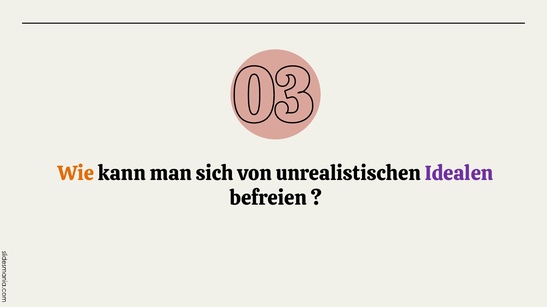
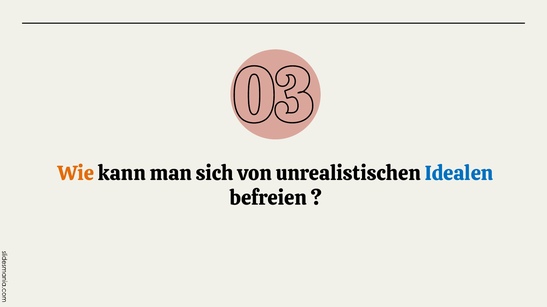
Idealen colour: purple -> blue
